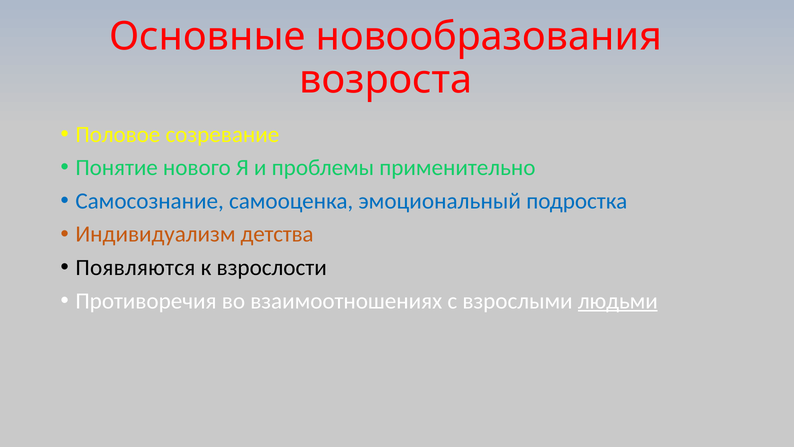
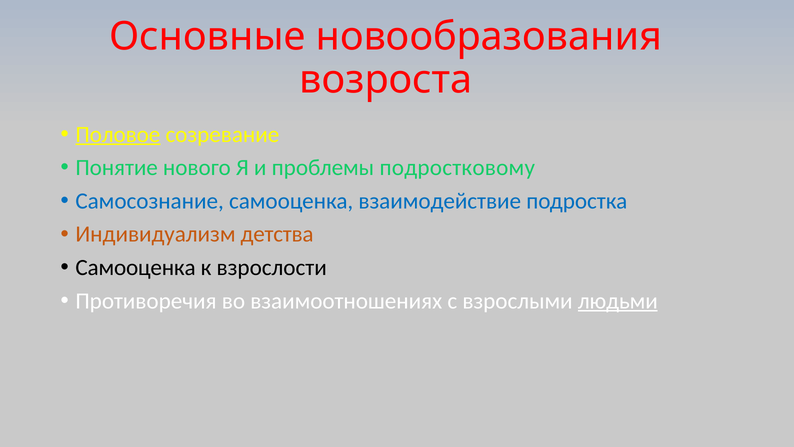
Половое underline: none -> present
применительно: применительно -> подростковому
эмоциональный: эмоциональный -> взаимодействие
Появляются at (135, 267): Появляются -> Самооценка
